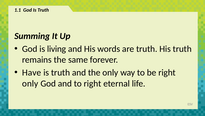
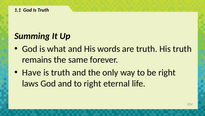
living: living -> what
only at (30, 83): only -> laws
